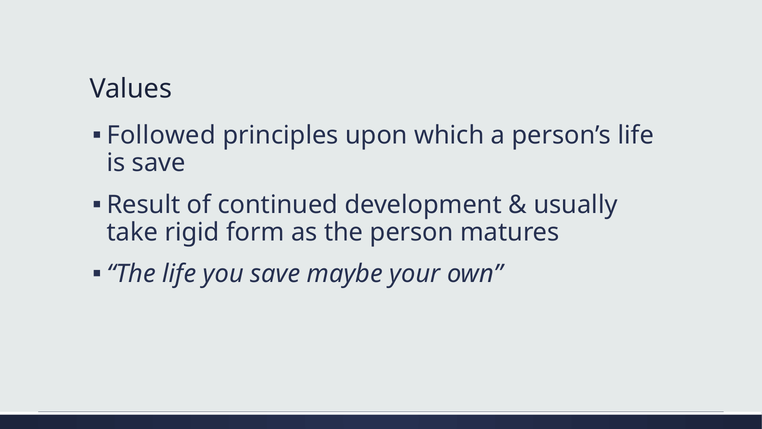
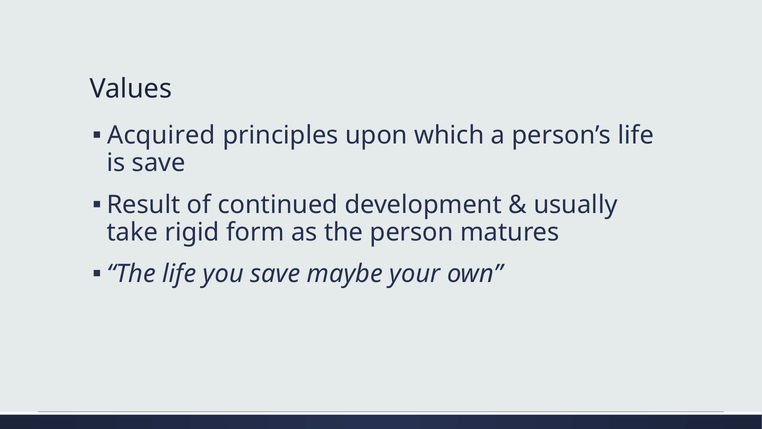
Followed: Followed -> Acquired
